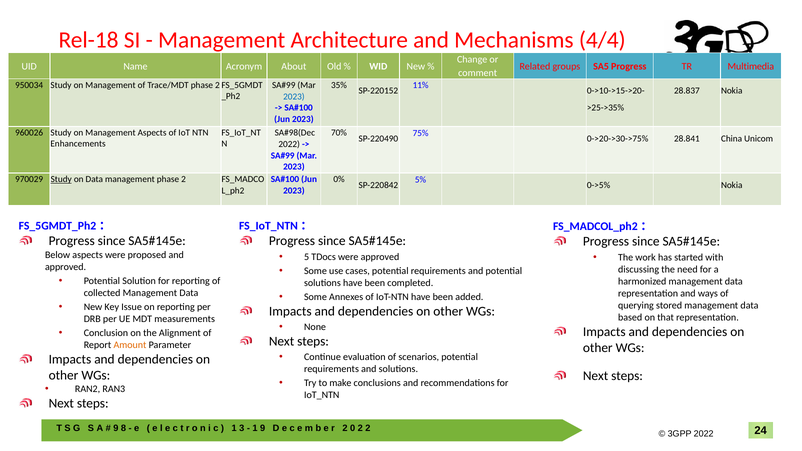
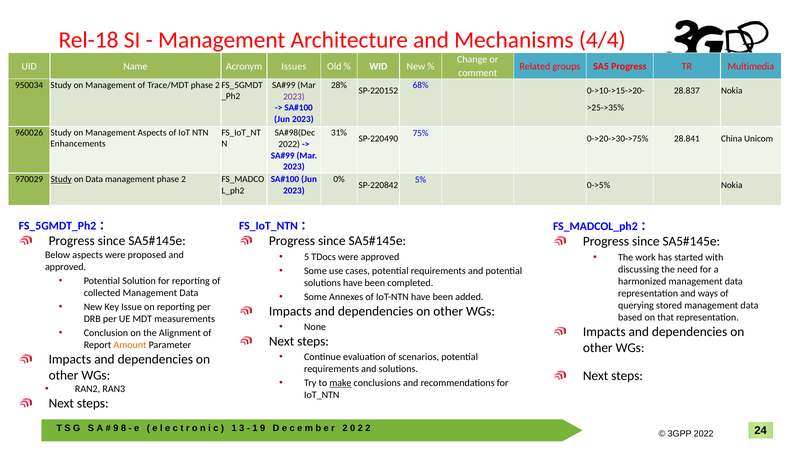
About: About -> Issues
35%: 35% -> 28%
11%: 11% -> 68%
2023 at (294, 97) colour: blue -> purple
70%: 70% -> 31%
make underline: none -> present
